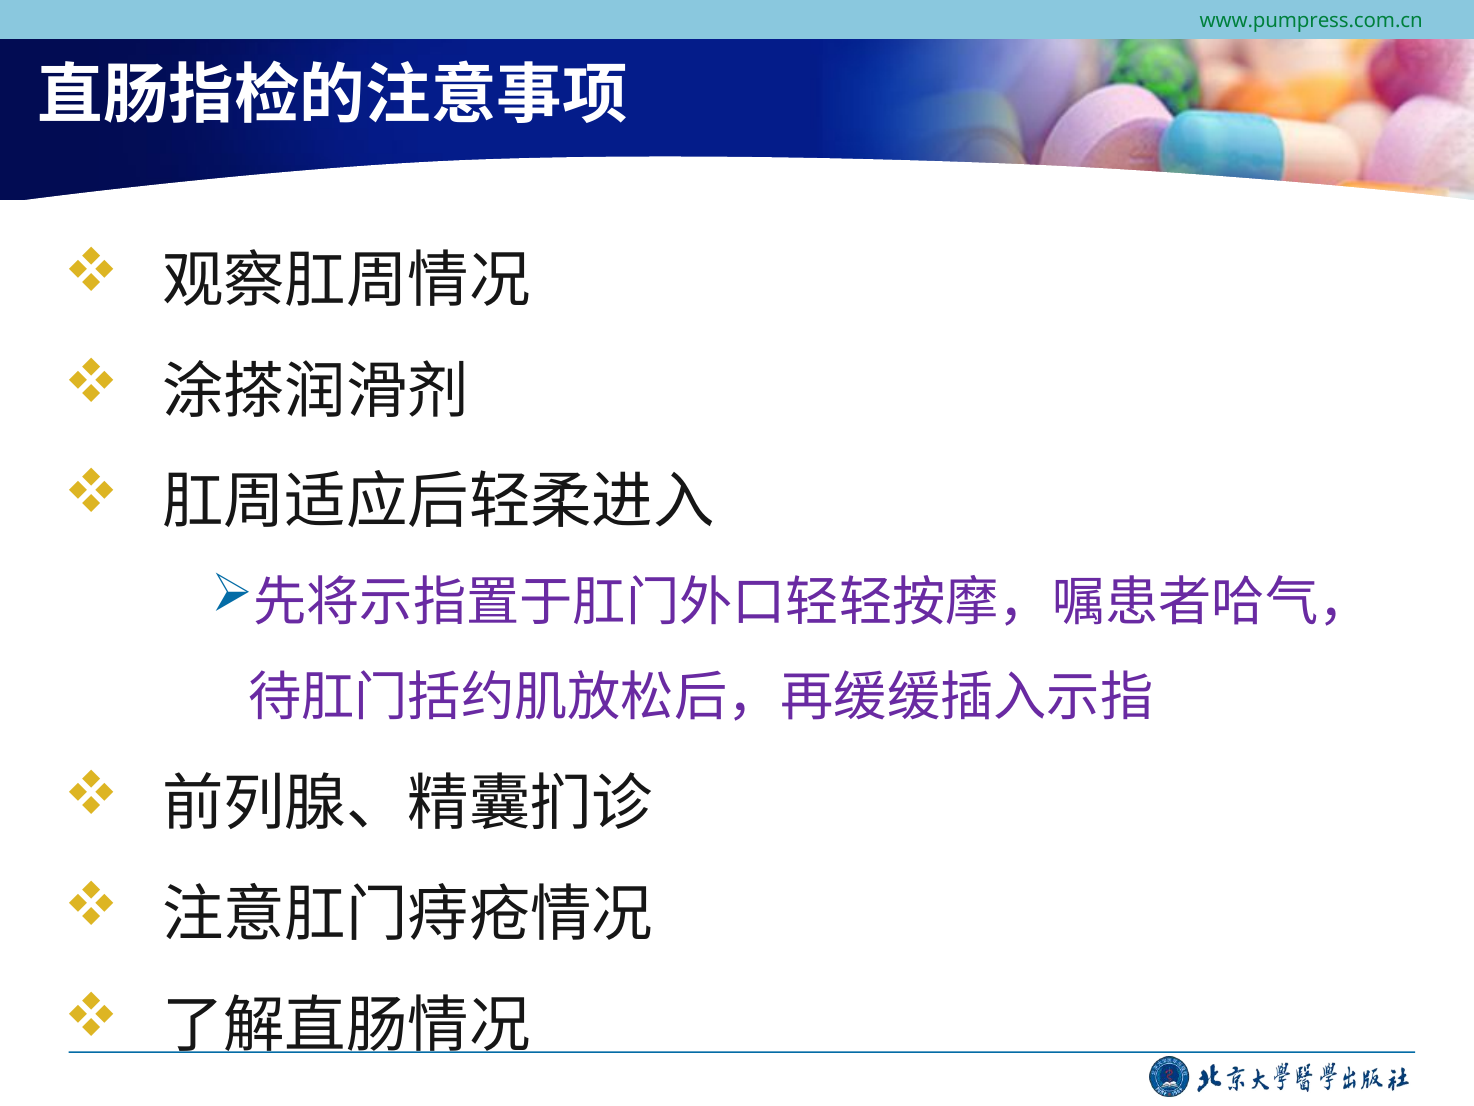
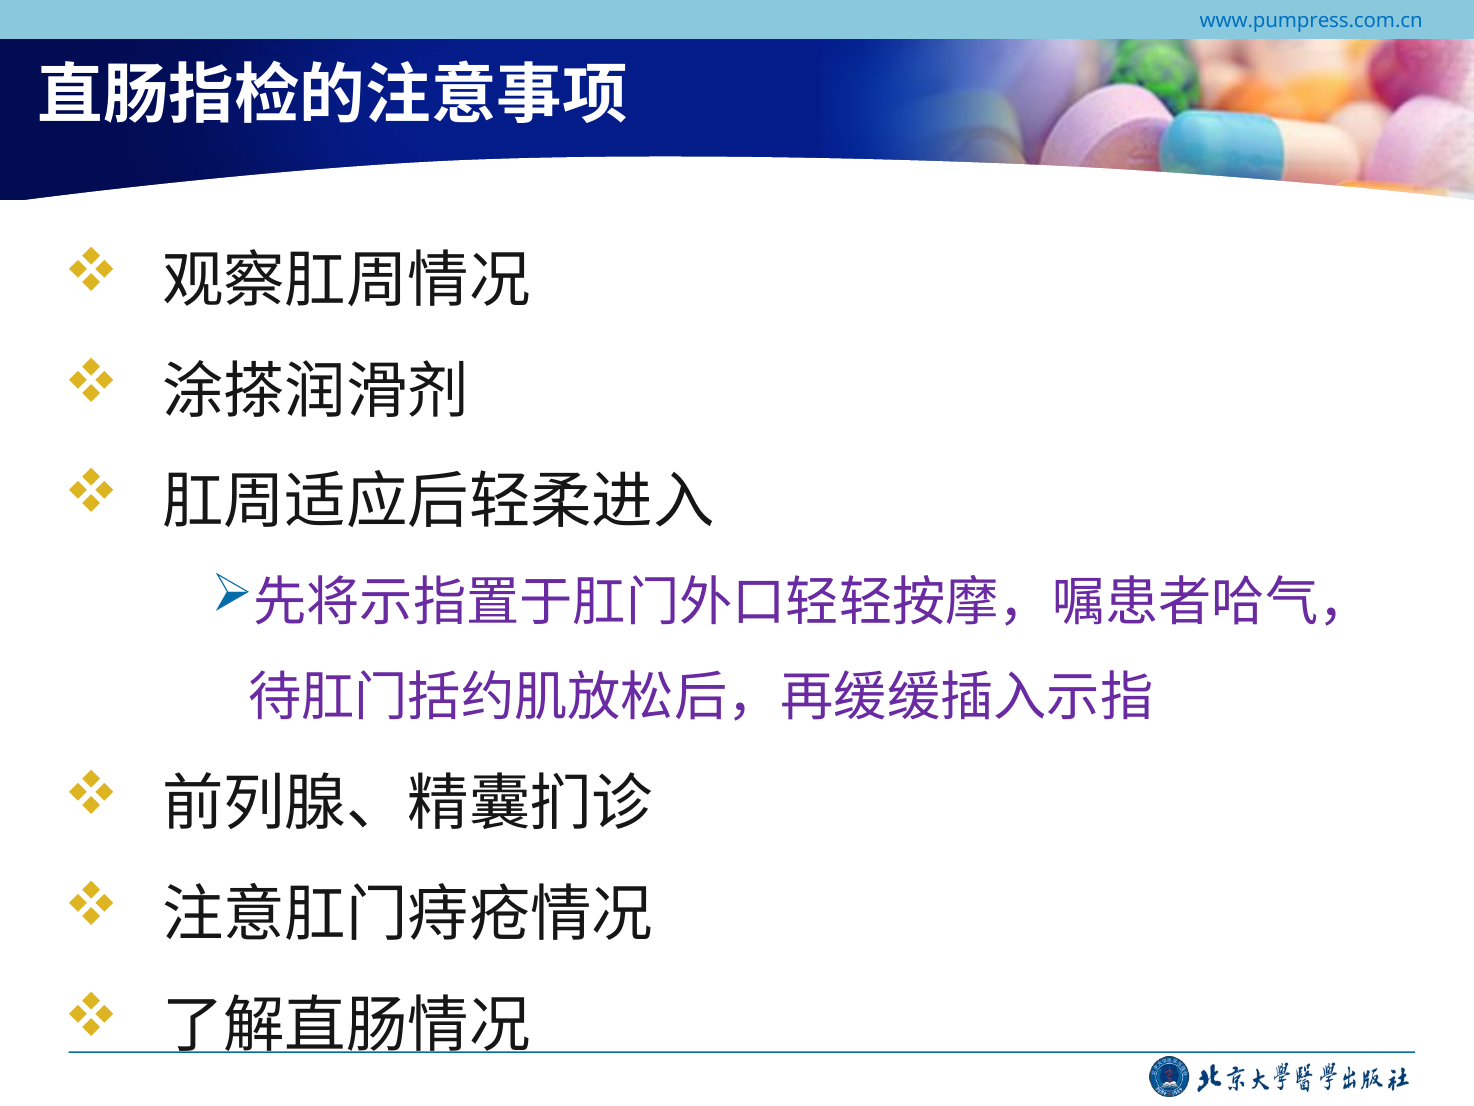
www.pumpress.com.cn colour: green -> blue
